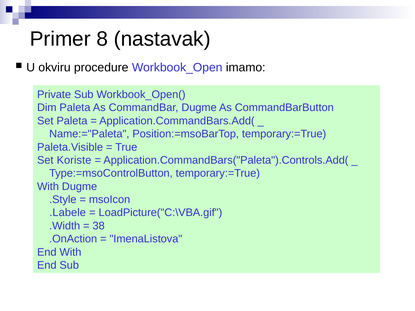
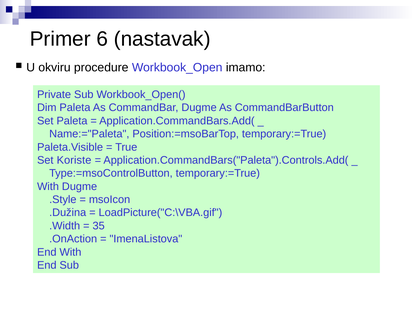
8: 8 -> 6
.Labele: .Labele -> .Dužina
38: 38 -> 35
